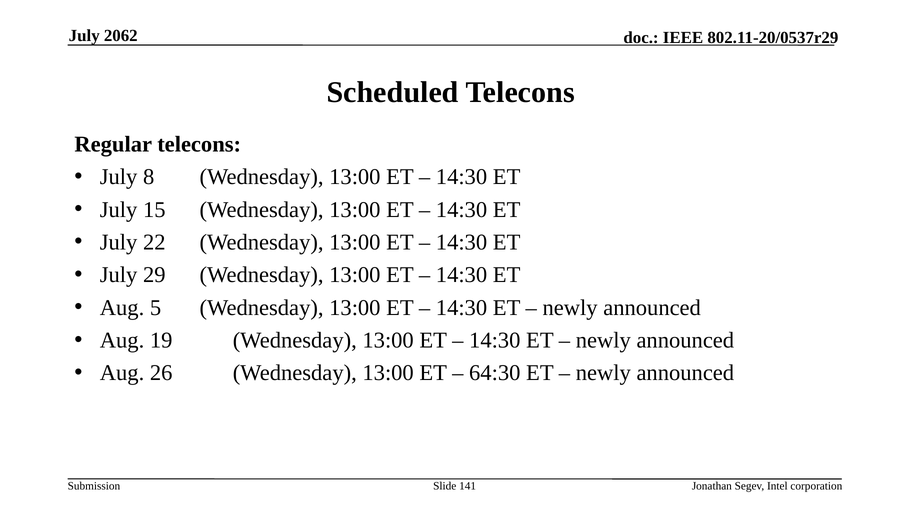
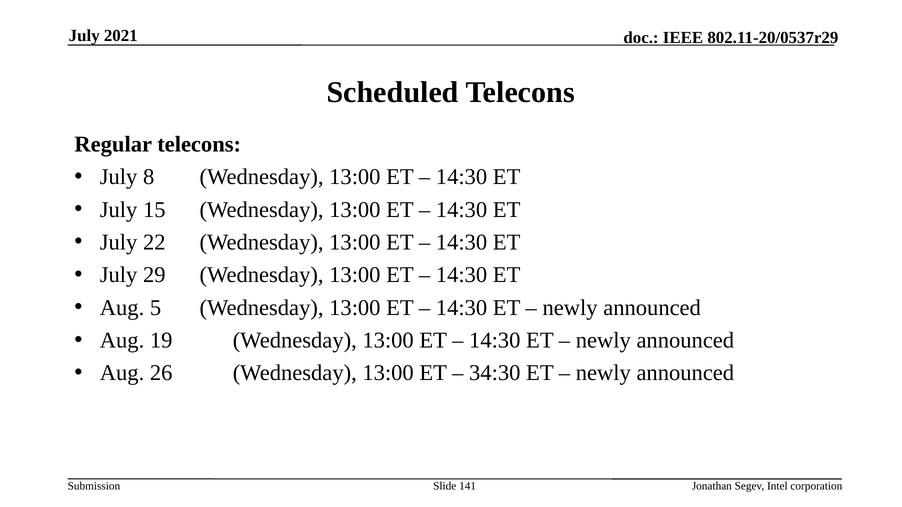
2062: 2062 -> 2021
64:30: 64:30 -> 34:30
